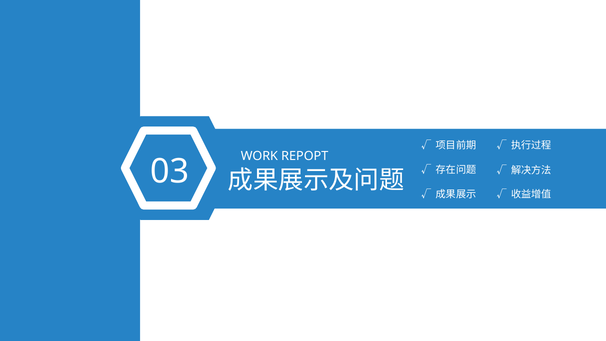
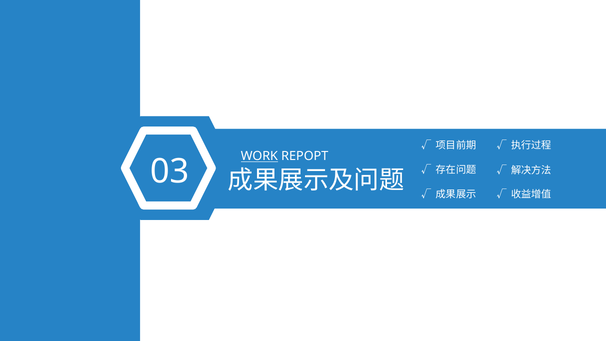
WORK underline: none -> present
